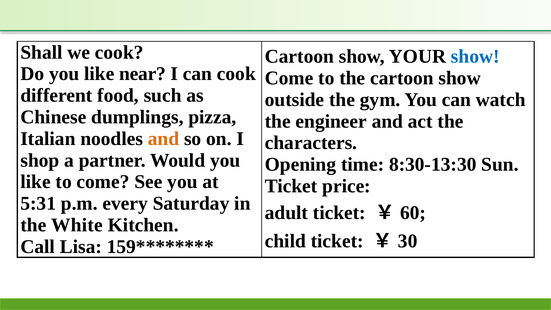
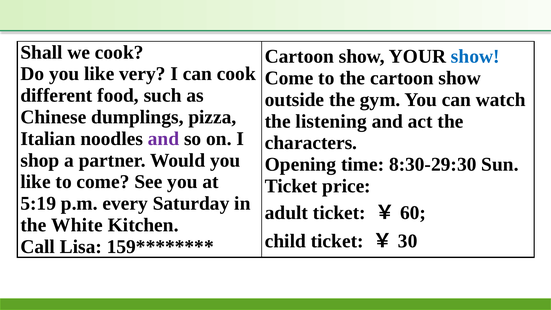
near: near -> very
engineer: engineer -> listening
and at (164, 139) colour: orange -> purple
8:30-13:30: 8:30-13:30 -> 8:30-29:30
5:31: 5:31 -> 5:19
